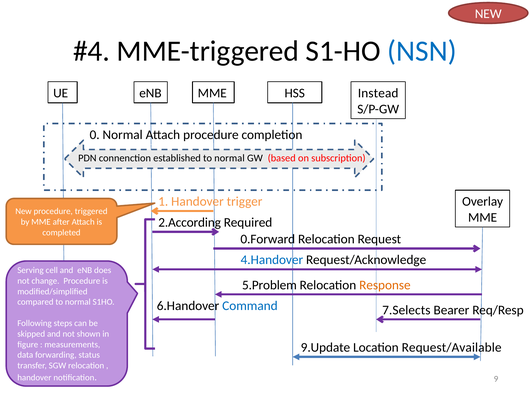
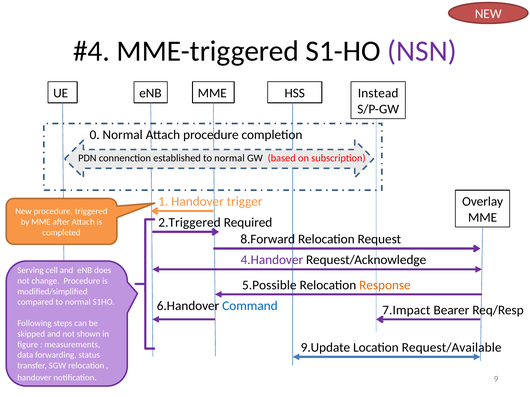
NSN colour: blue -> purple
2.According: 2.According -> 2.Triggered
0.Forward: 0.Forward -> 8.Forward
4.Handover colour: blue -> purple
5.Problem: 5.Problem -> 5.Possible
7.Selects: 7.Selects -> 7.Impact
